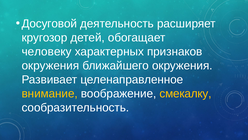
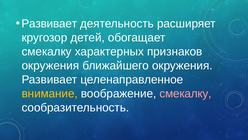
Досуговой at (49, 24): Досуговой -> Развивает
человеку at (47, 51): человеку -> смекалку
смекалку at (186, 93) colour: yellow -> pink
